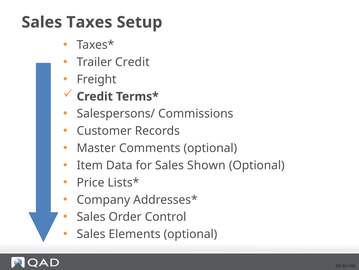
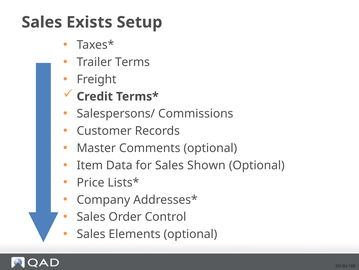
Taxes: Taxes -> Exists
Trailer Credit: Credit -> Terms
